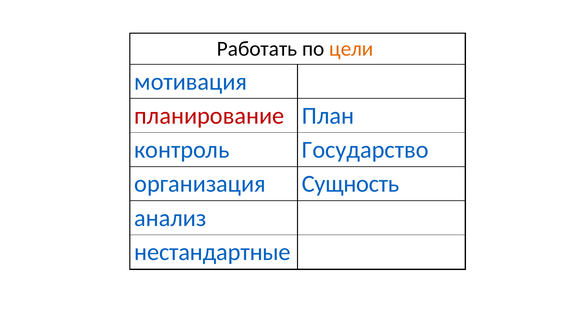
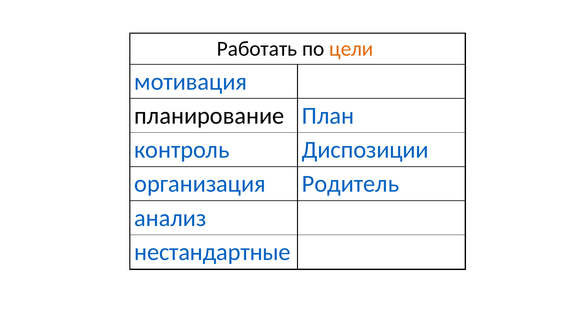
планирование colour: red -> black
Государство: Государство -> Диспозиции
Сущность: Сущность -> Родитель
